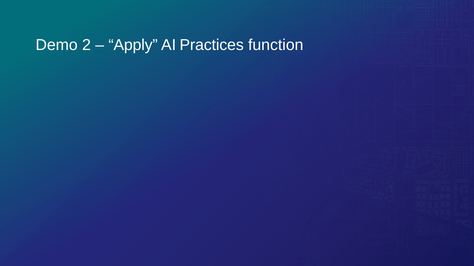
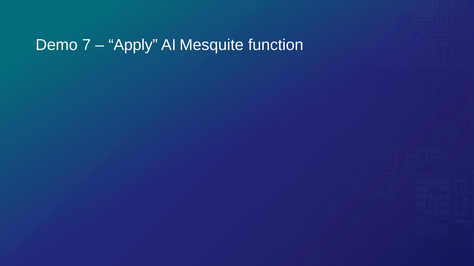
2: 2 -> 7
Practices: Practices -> Mesquite
